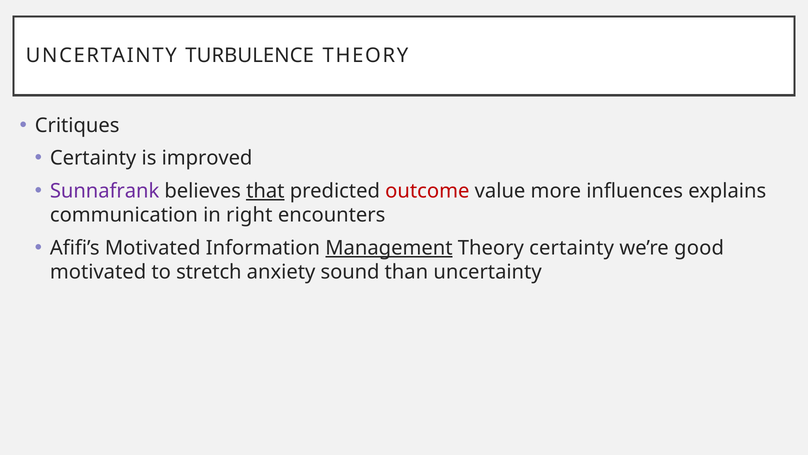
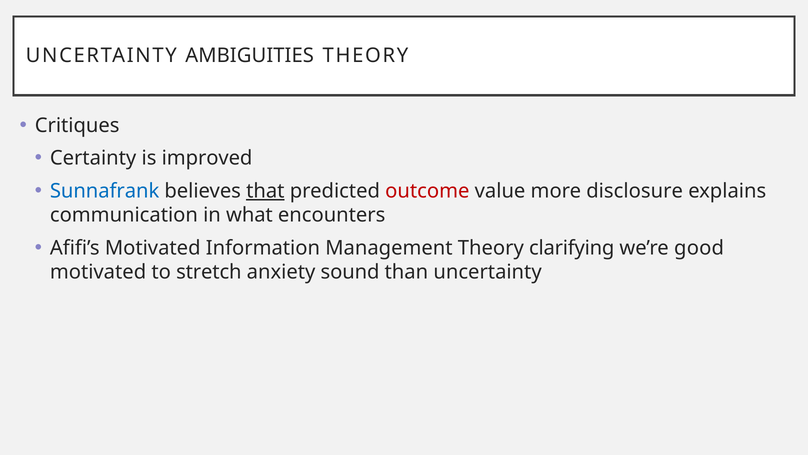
TURBULENCE: TURBULENCE -> AMBIGUITIES
Sunnafrank colour: purple -> blue
influences: influences -> disclosure
right: right -> what
Management underline: present -> none
Theory certainty: certainty -> clarifying
